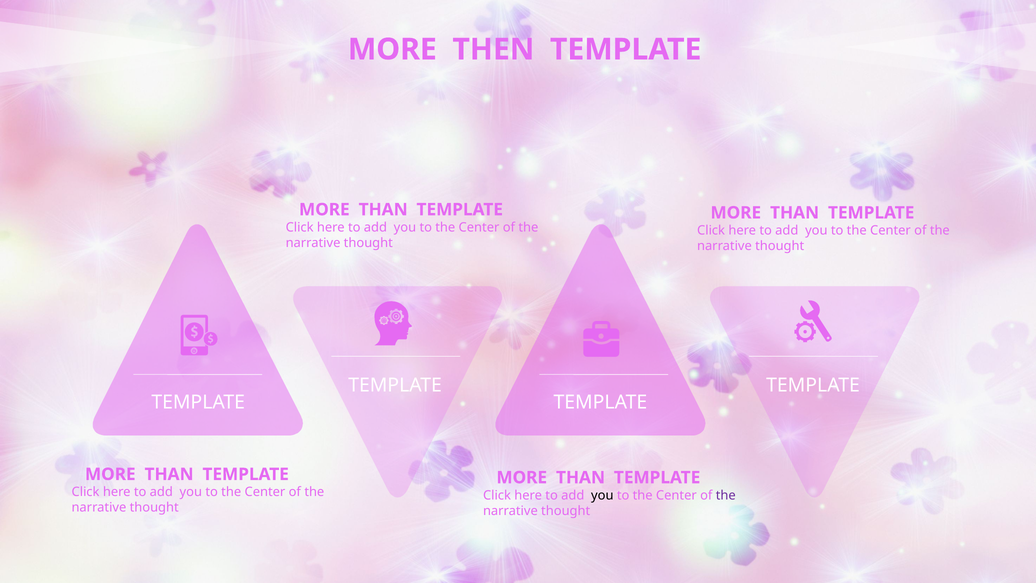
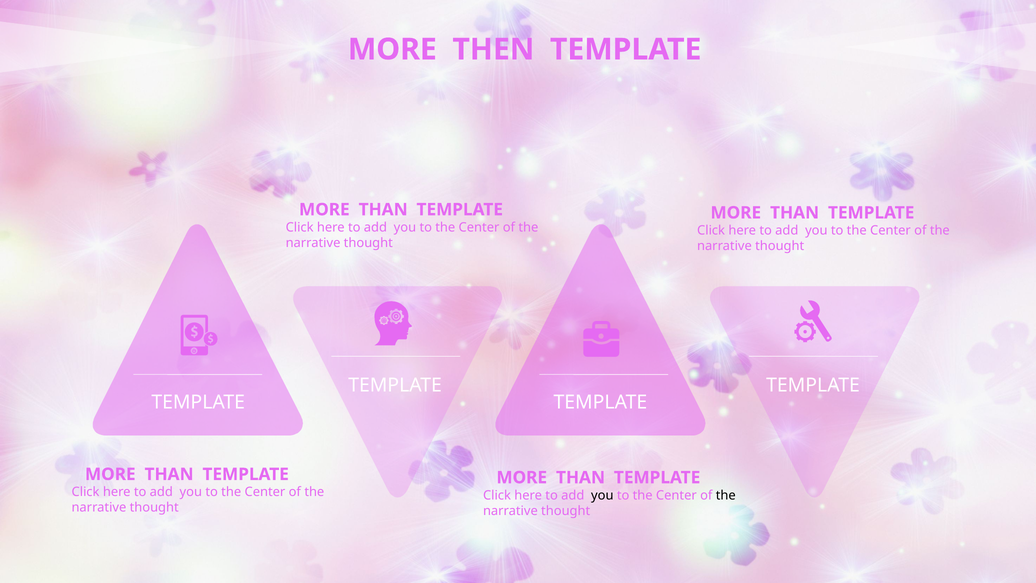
the at (726, 495) colour: purple -> black
